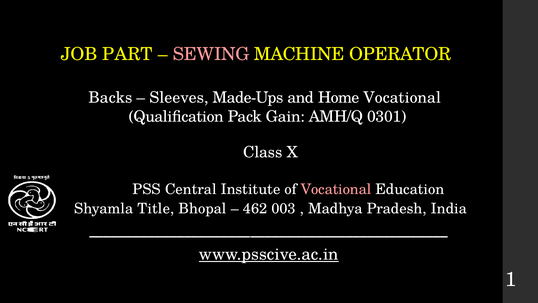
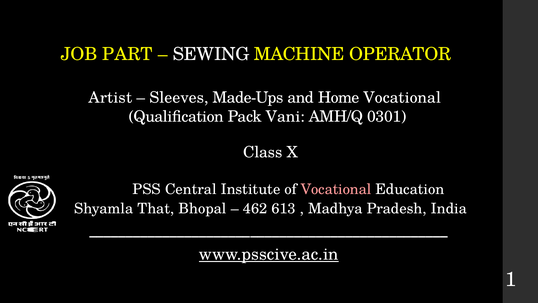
SEWING colour: pink -> white
Backs: Backs -> Artist
Gain: Gain -> Vani
Title: Title -> That
003: 003 -> 613
